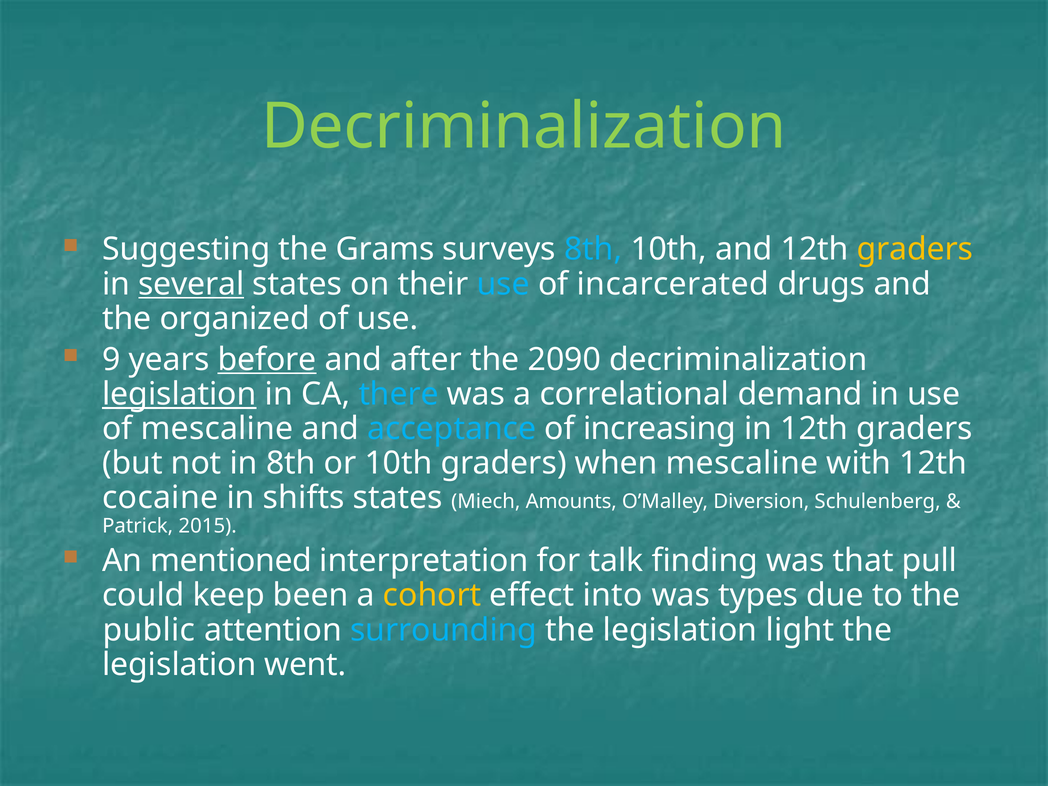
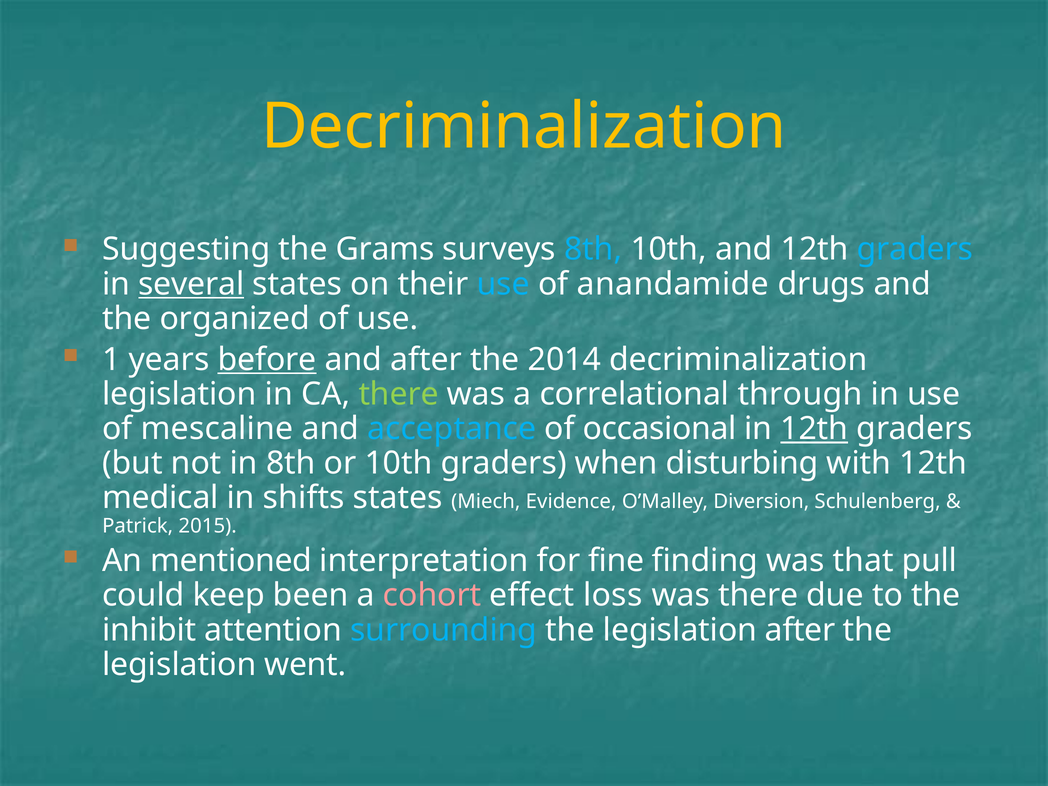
Decriminalization at (524, 127) colour: light green -> yellow
graders at (915, 249) colour: yellow -> light blue
incarcerated: incarcerated -> anandamide
9: 9 -> 1
2090: 2090 -> 2014
legislation at (179, 394) underline: present -> none
there at (399, 394) colour: light blue -> light green
demand: demand -> through
increasing: increasing -> occasional
12th at (814, 429) underline: none -> present
when mescaline: mescaline -> disturbing
cocaine: cocaine -> medical
Amounts: Amounts -> Evidence
talk: talk -> fine
cohort colour: yellow -> pink
into: into -> loss
was types: types -> there
public: public -> inhibit
legislation light: light -> after
